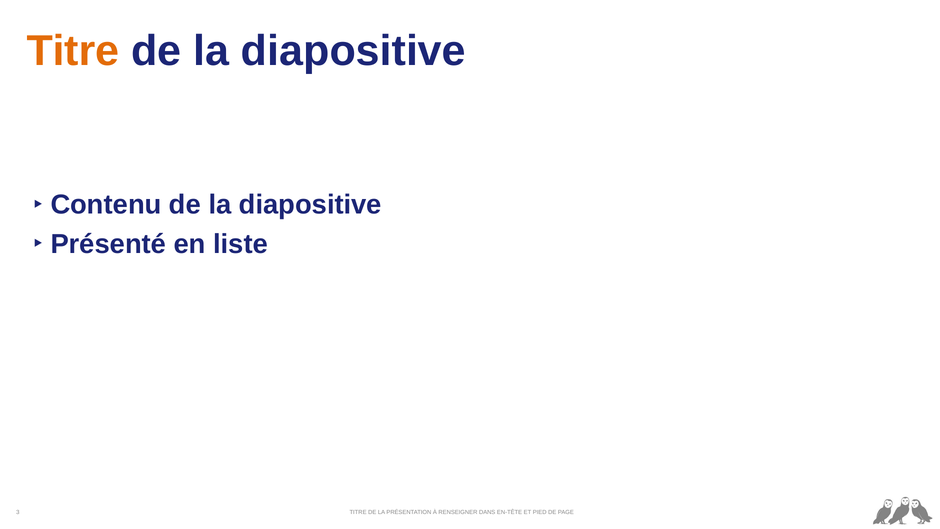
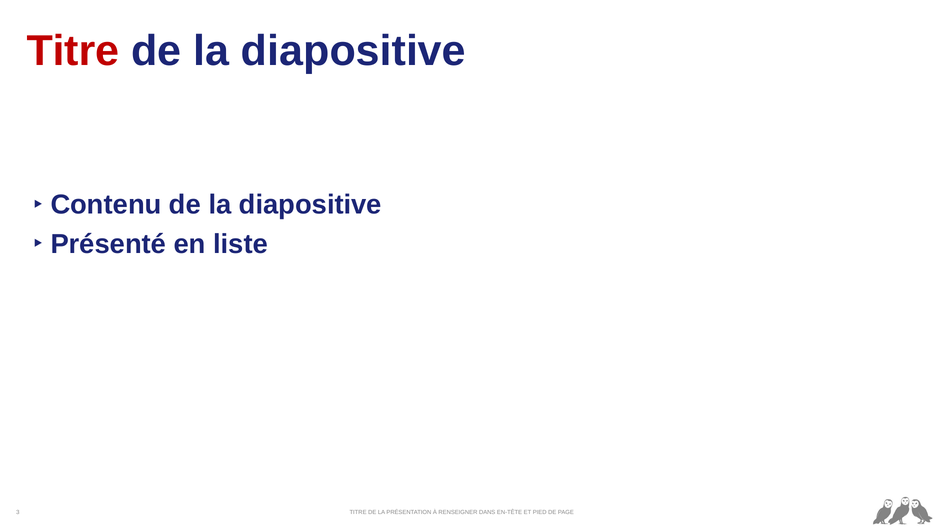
Titre at (73, 51) colour: orange -> red
